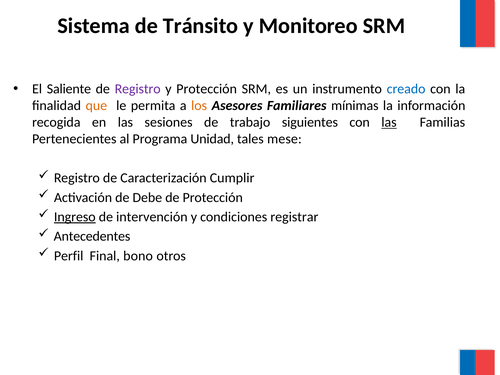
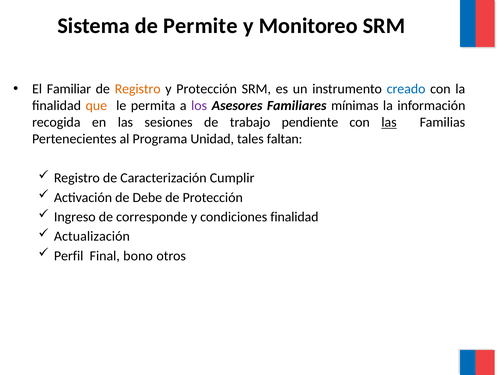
Tránsito: Tránsito -> Permite
Saliente: Saliente -> Familiar
Registro at (138, 89) colour: purple -> orange
los colour: orange -> purple
siguientes: siguientes -> pendiente
mese: mese -> faltan
Ingreso underline: present -> none
intervención: intervención -> corresponde
condiciones registrar: registrar -> finalidad
Antecedentes: Antecedentes -> Actualización
